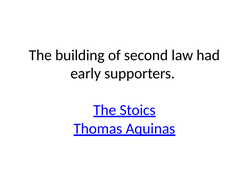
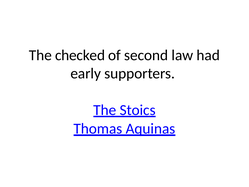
building: building -> checked
